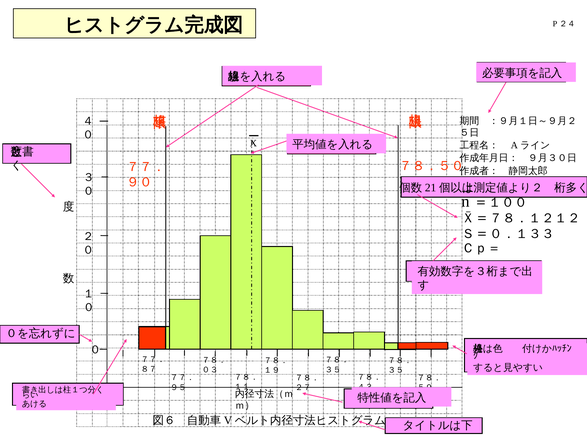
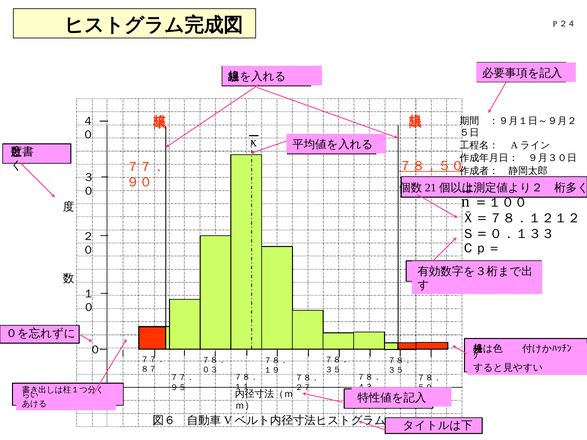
７８．５０ underline: none -> present
